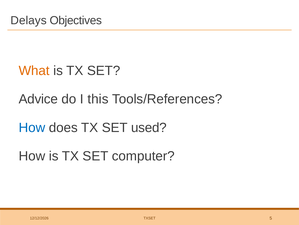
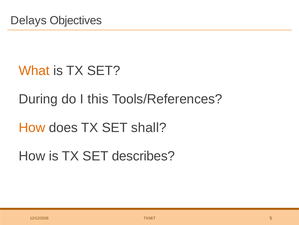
Advice: Advice -> During
How at (32, 127) colour: blue -> orange
used: used -> shall
computer: computer -> describes
